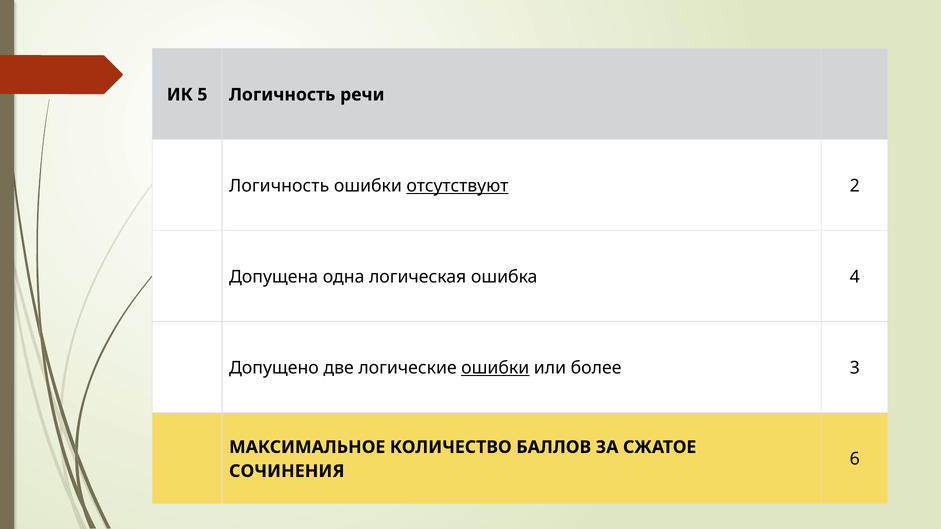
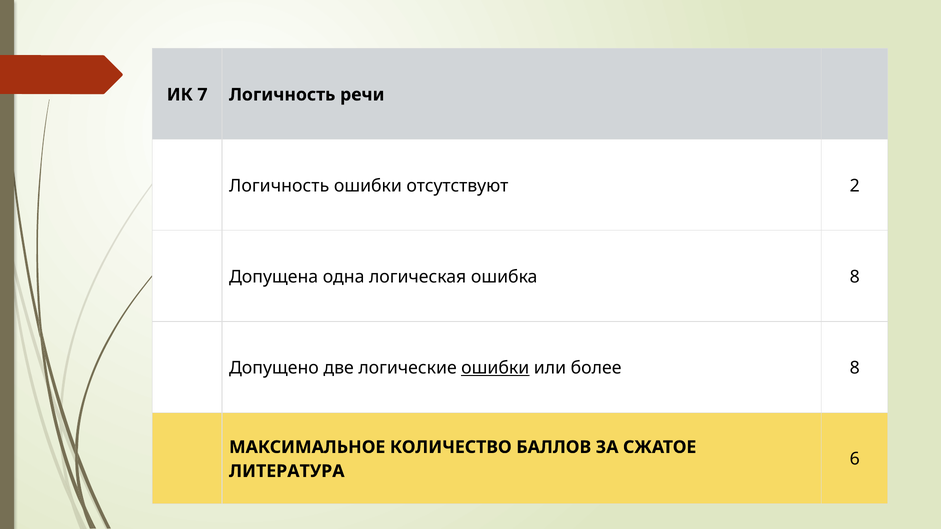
5: 5 -> 7
отсутствуют underline: present -> none
ошибка 4: 4 -> 8
более 3: 3 -> 8
СОЧИНЕНИЯ: СОЧИНЕНИЯ -> ЛИТЕРАТУРА
